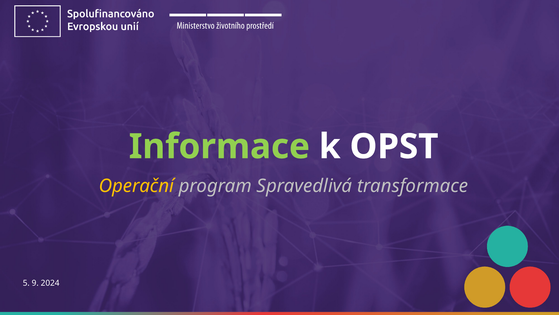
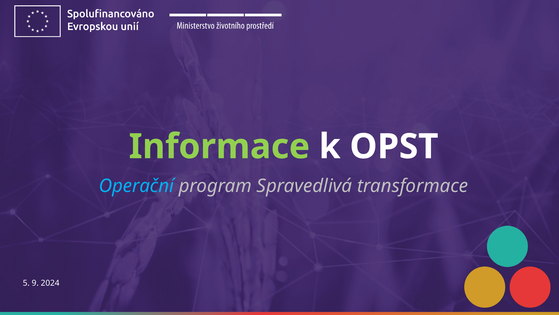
Operační colour: yellow -> light blue
